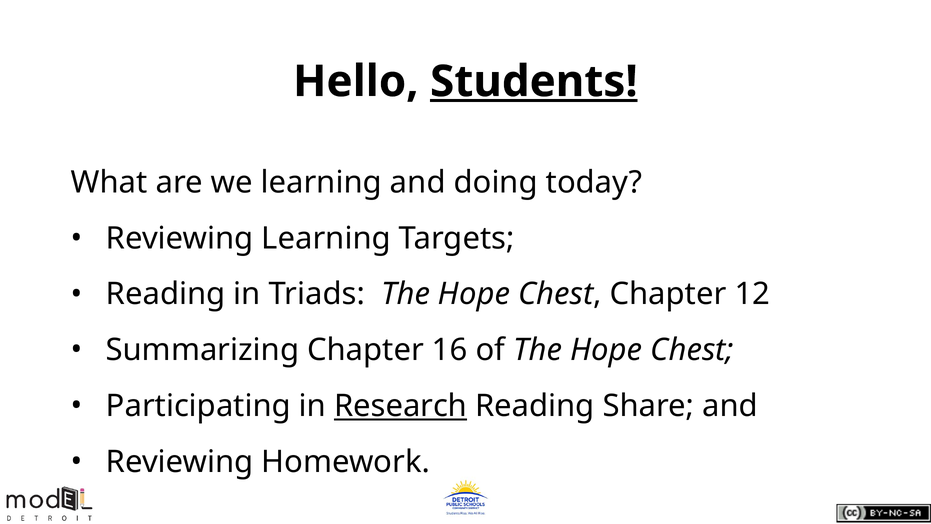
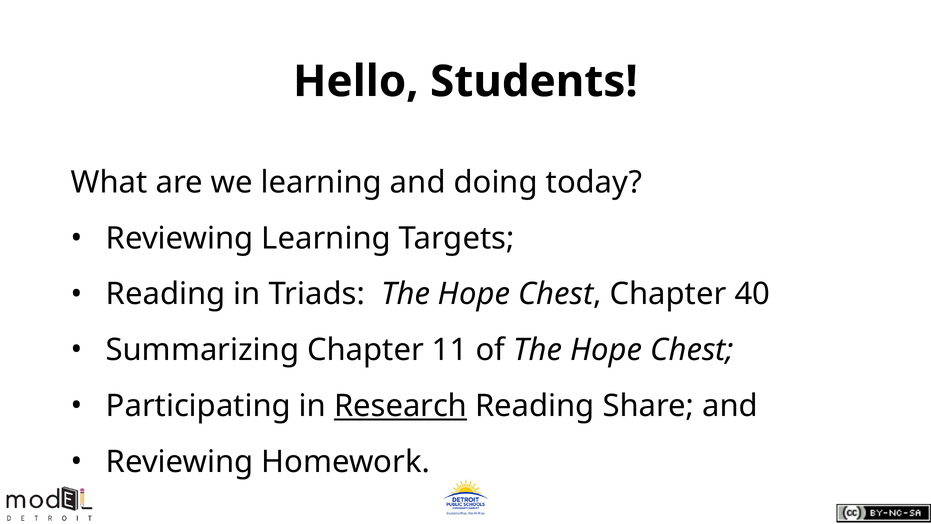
Students underline: present -> none
12: 12 -> 40
16: 16 -> 11
